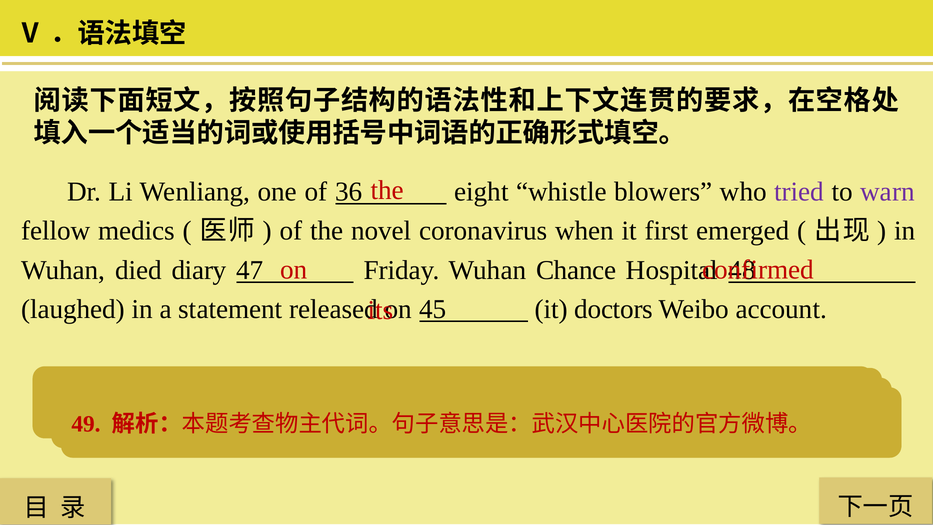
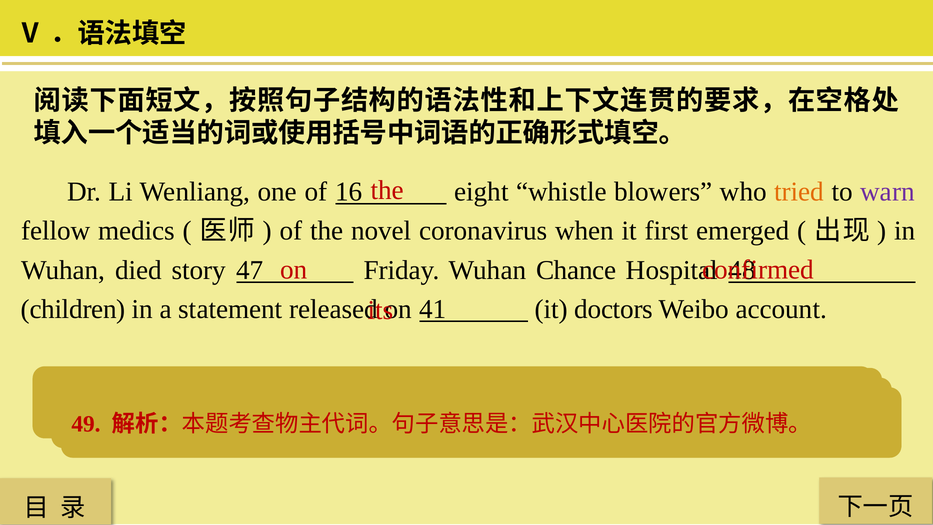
36: 36 -> 16
tried colour: purple -> orange
diary: diary -> story
laughed: laughed -> children
45: 45 -> 41
